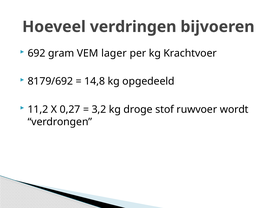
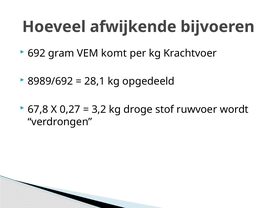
verdringen: verdringen -> afwijkende
lager: lager -> komt
8179/692: 8179/692 -> 8989/692
14,8: 14,8 -> 28,1
11,2: 11,2 -> 67,8
